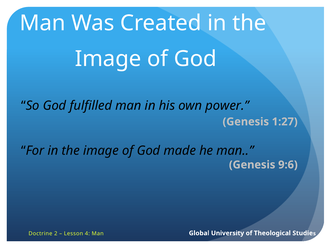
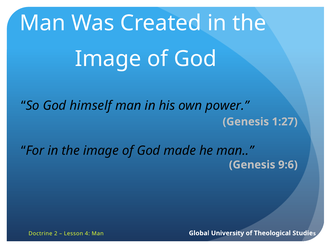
fulfilled: fulfilled -> himself
